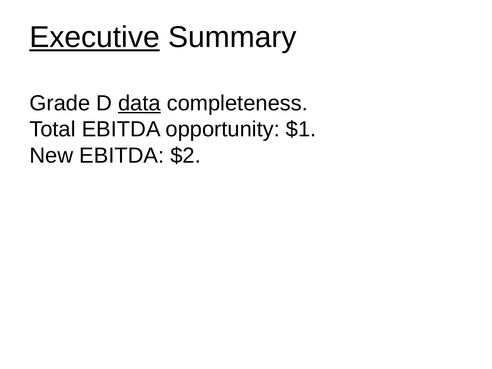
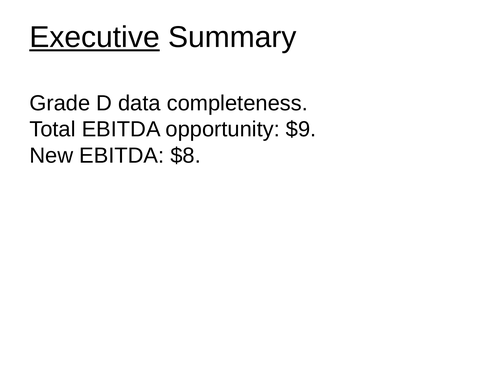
data underline: present -> none
$1: $1 -> $9
$2: $2 -> $8
